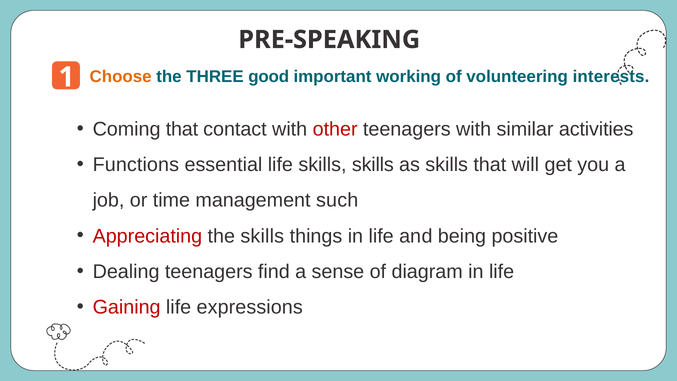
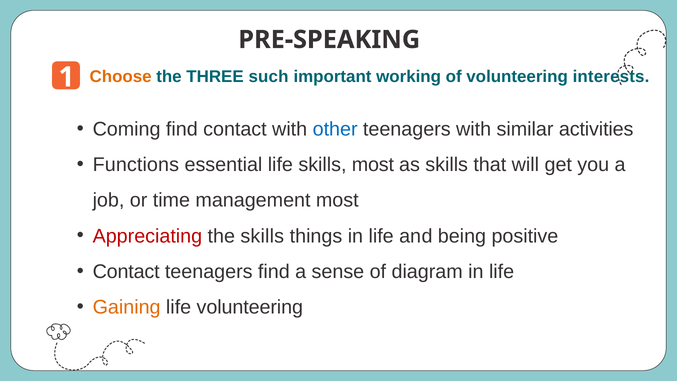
good: good -> such
Coming that: that -> find
other colour: red -> blue
skills skills: skills -> most
management such: such -> most
Dealing at (126, 271): Dealing -> Contact
Gaining colour: red -> orange
life expressions: expressions -> volunteering
